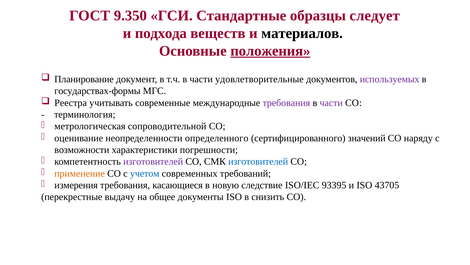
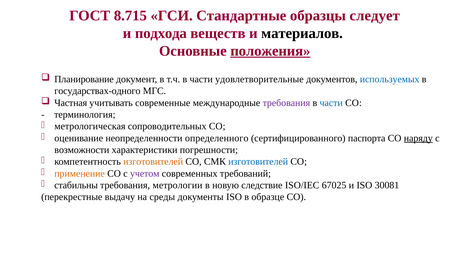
9.350: 9.350 -> 8.715
используемых colour: purple -> blue
государствах-формы: государствах-формы -> государствах-одного
Реестра: Реестра -> Частная
части at (331, 103) colour: purple -> blue
сопроводительной: сопроводительной -> сопроводительных
значений: значений -> паспорта
наряду underline: none -> present
изготовителей at (153, 161) colour: purple -> orange
учетом colour: blue -> purple
измерения: измерения -> стабильны
касающиеся: касающиеся -> метрологии
93395: 93395 -> 67025
43705: 43705 -> 30081
общее: общее -> среды
снизить: снизить -> образце
